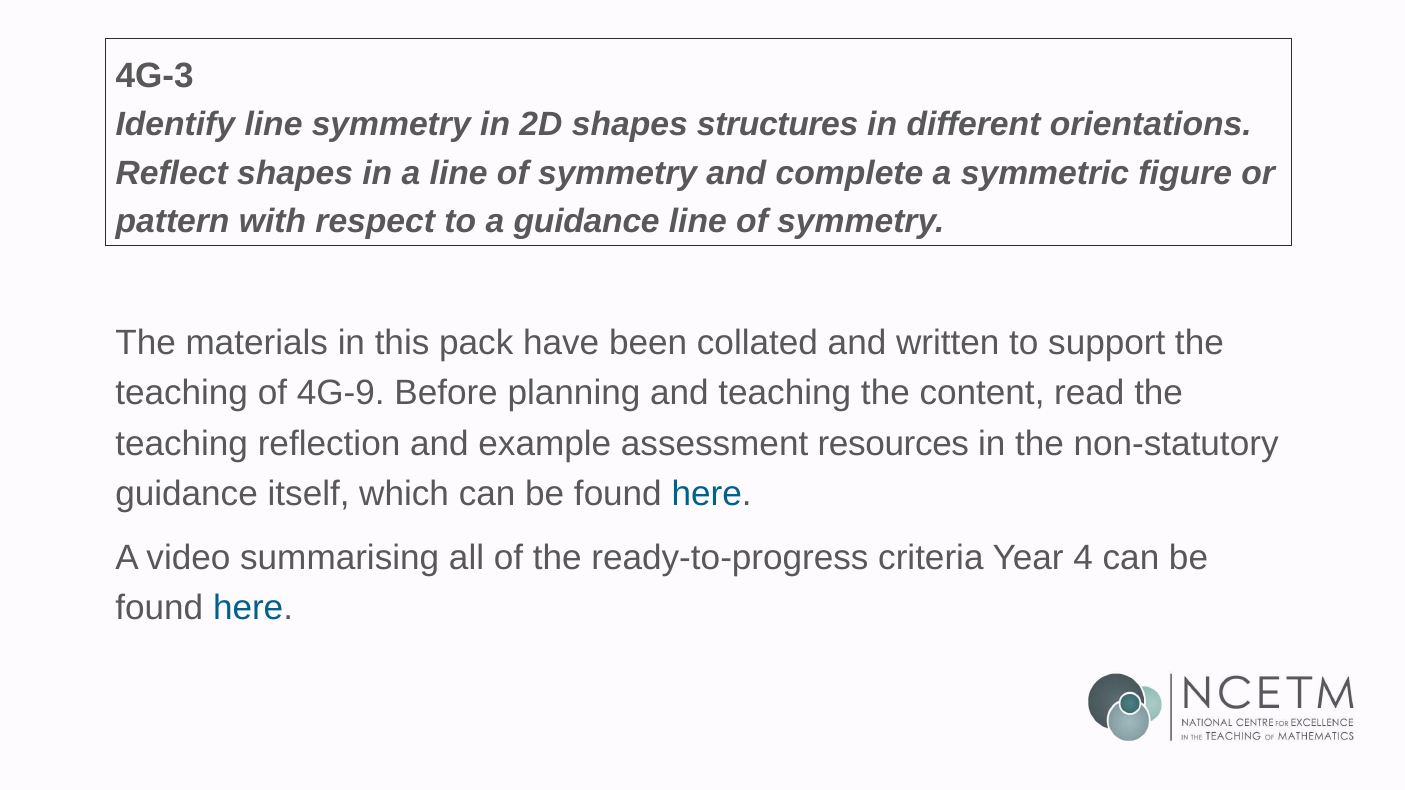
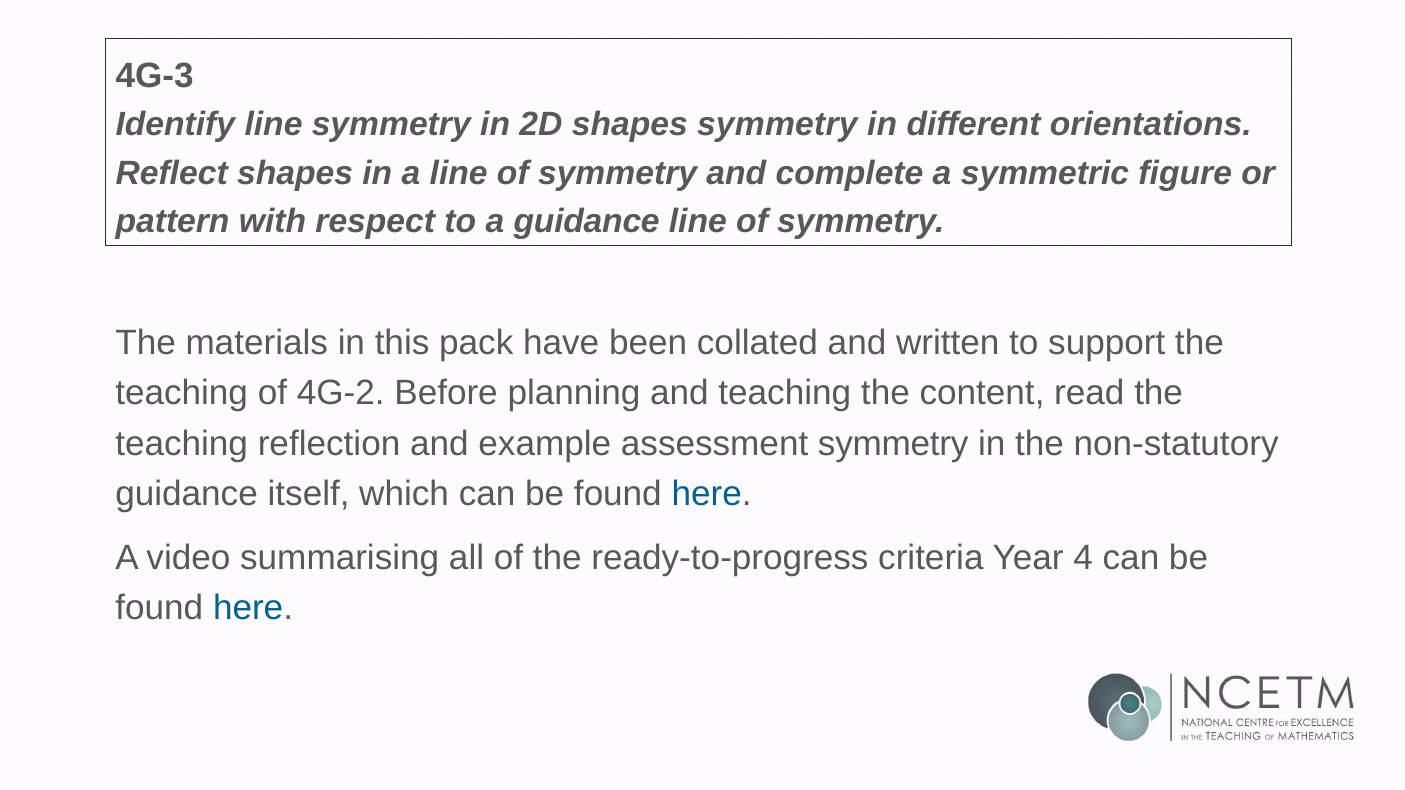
shapes structures: structures -> symmetry
4G-9: 4G-9 -> 4G-2
assessment resources: resources -> symmetry
